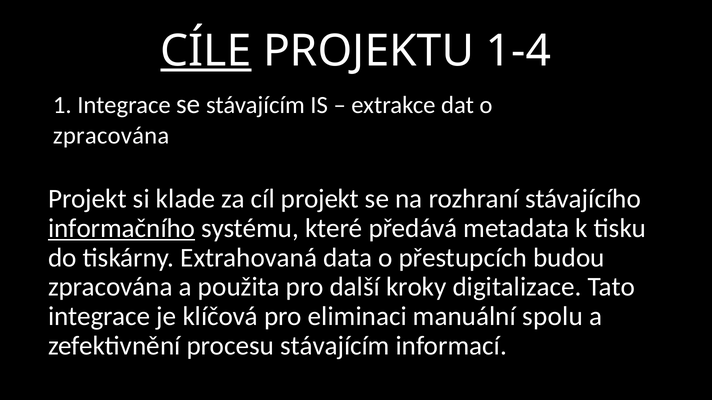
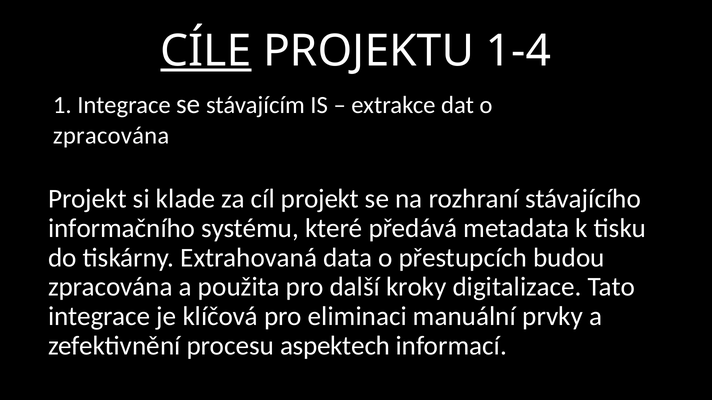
informačního underline: present -> none
spolu: spolu -> prvky
procesu stávajícím: stávajícím -> aspektech
